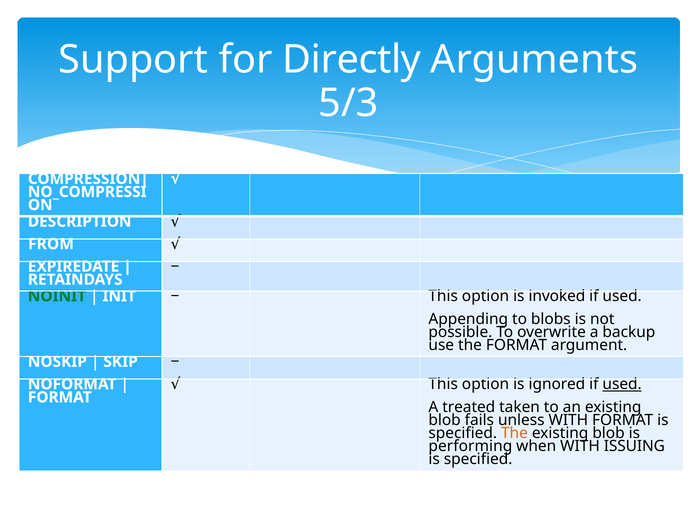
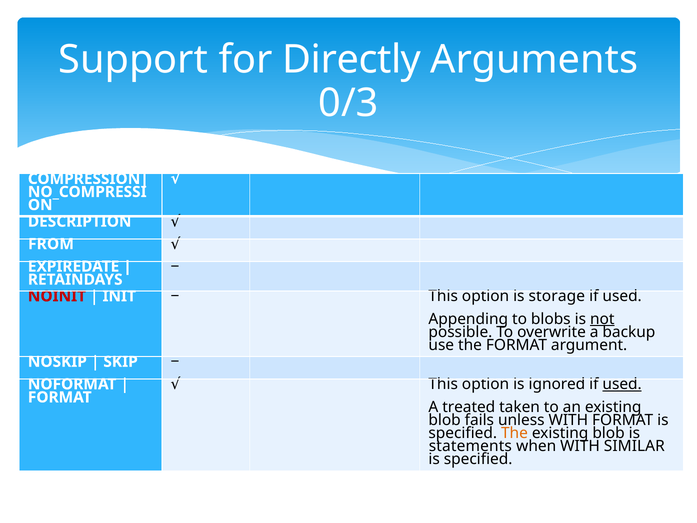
5/3: 5/3 -> 0/3
NOINIT colour: green -> red
invoked: invoked -> storage
not underline: none -> present
performing: performing -> statements
ISSUING: ISSUING -> SIMILAR
